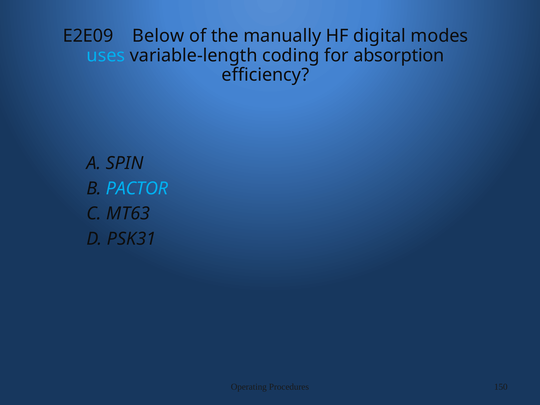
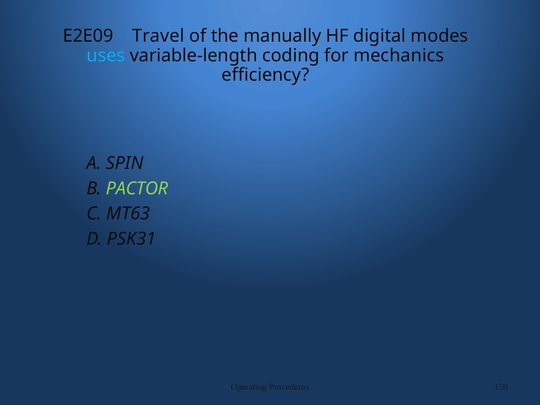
Below: Below -> Travel
absorption: absorption -> mechanics
PACTOR colour: light blue -> light green
